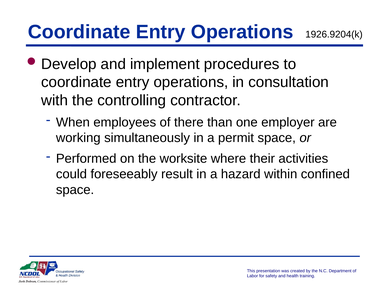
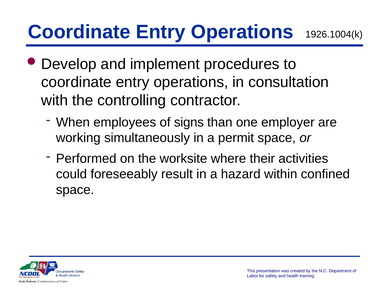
1926.9204(k: 1926.9204(k -> 1926.1004(k
there: there -> signs
